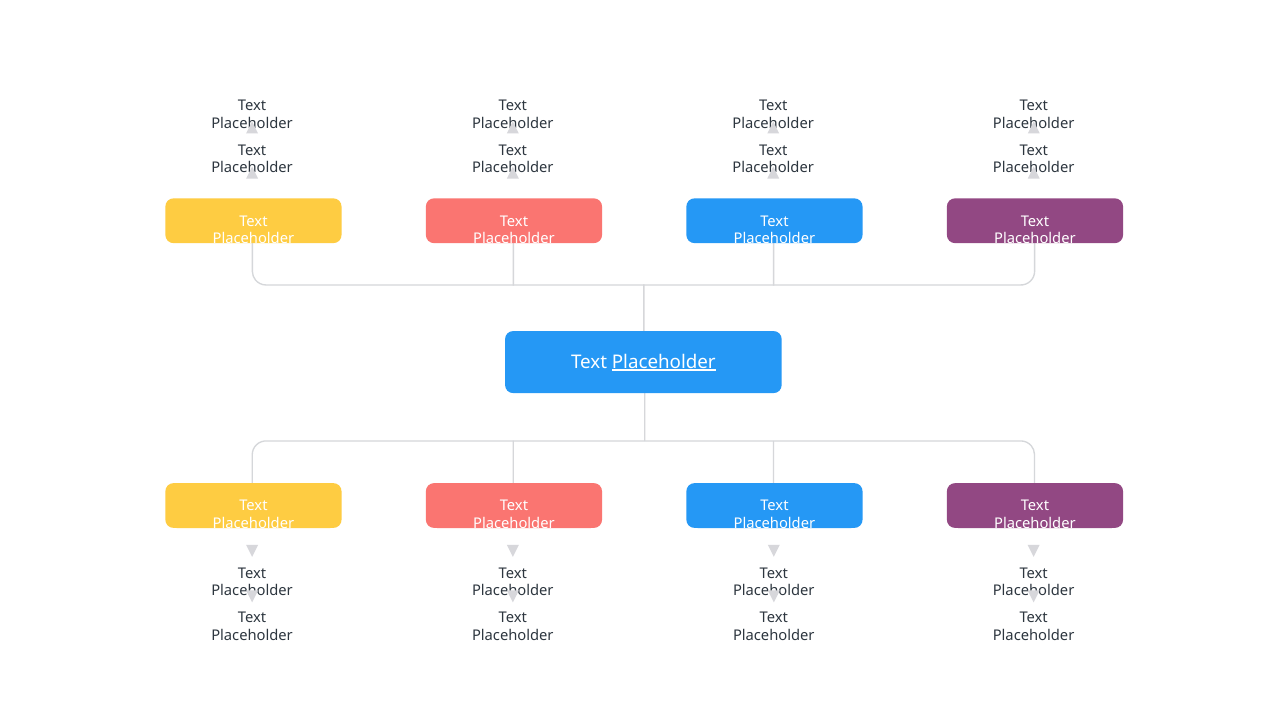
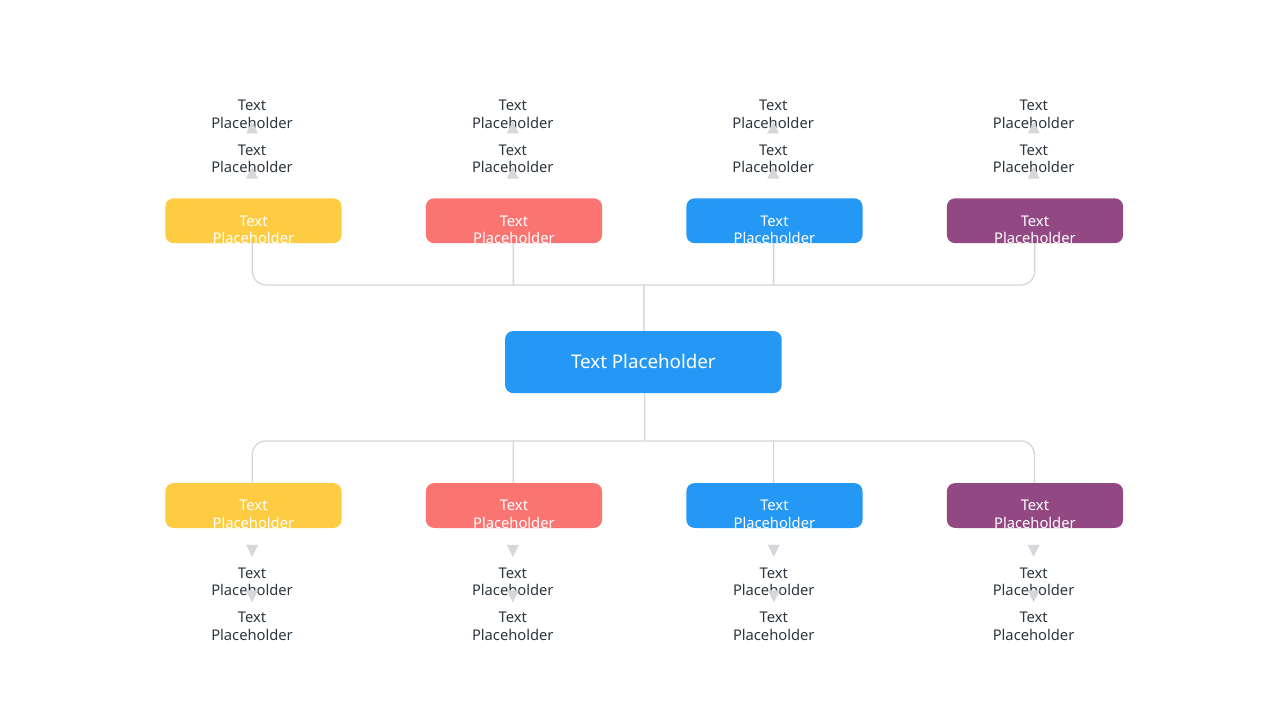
Placeholder at (664, 362) underline: present -> none
